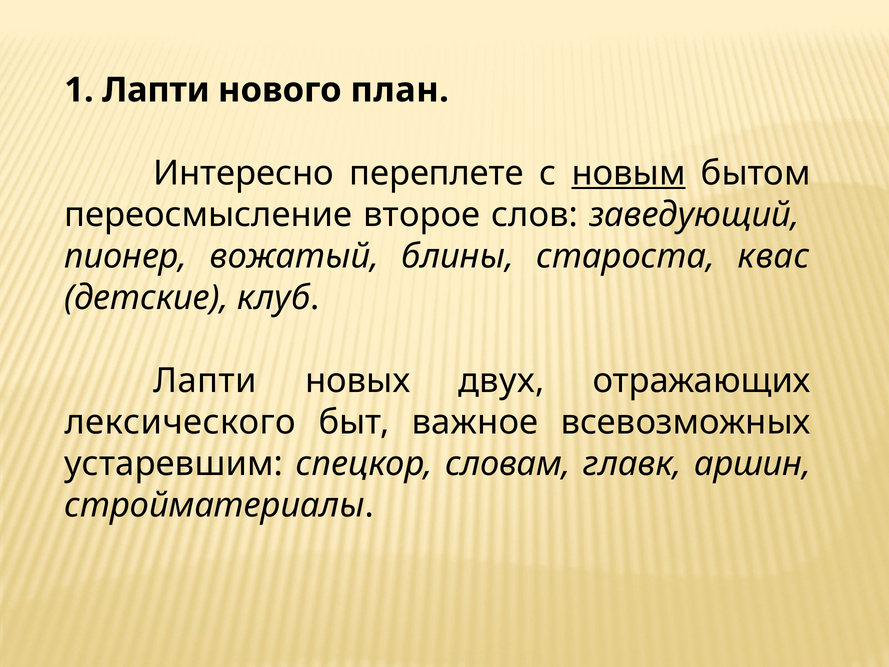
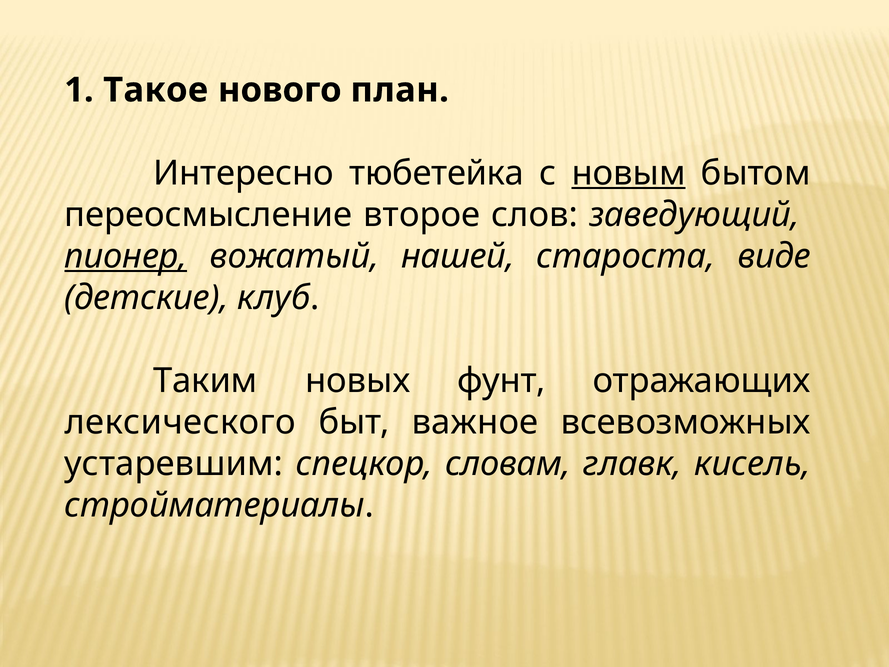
1 Лапти: Лапти -> Такое
переплете: переплете -> тюбетейка
пионер underline: none -> present
блины: блины -> нашей
квас: квас -> виде
Лапти at (205, 381): Лапти -> Таким
двух: двух -> фунт
аршин: аршин -> кисель
